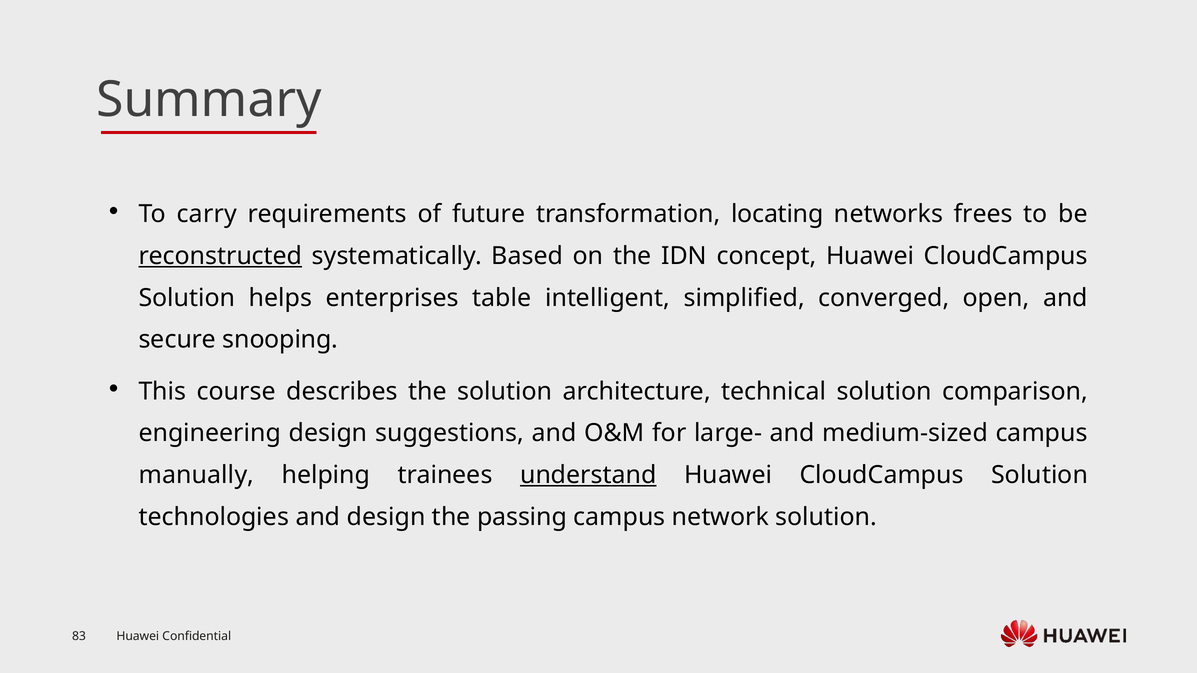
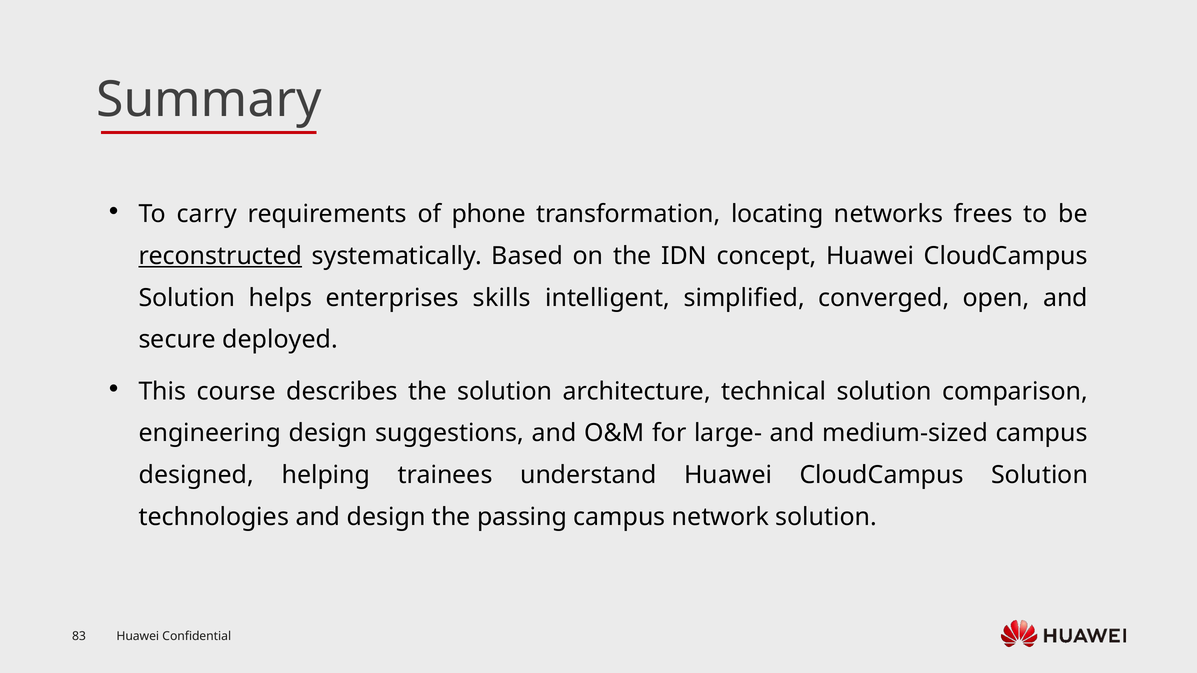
future: future -> phone
table: table -> skills
snooping: snooping -> deployed
manually: manually -> designed
understand underline: present -> none
